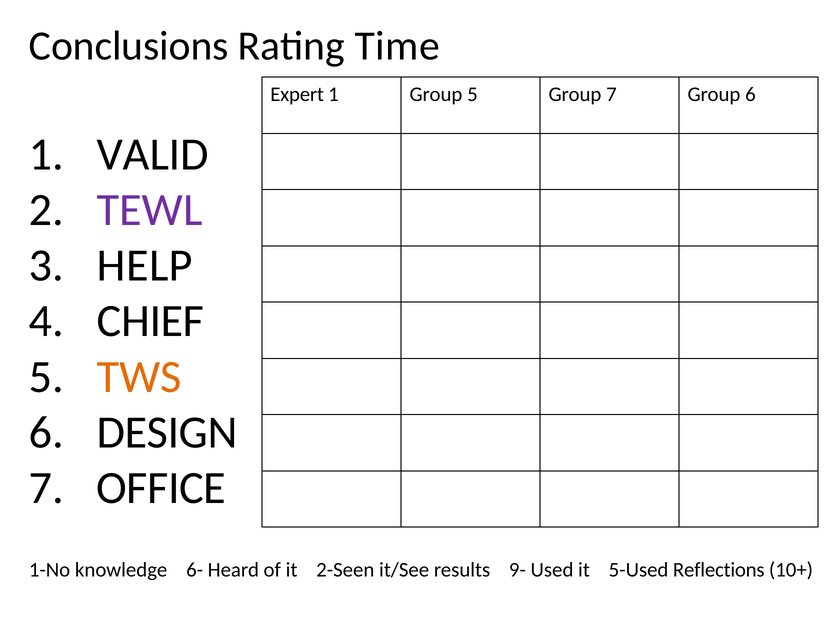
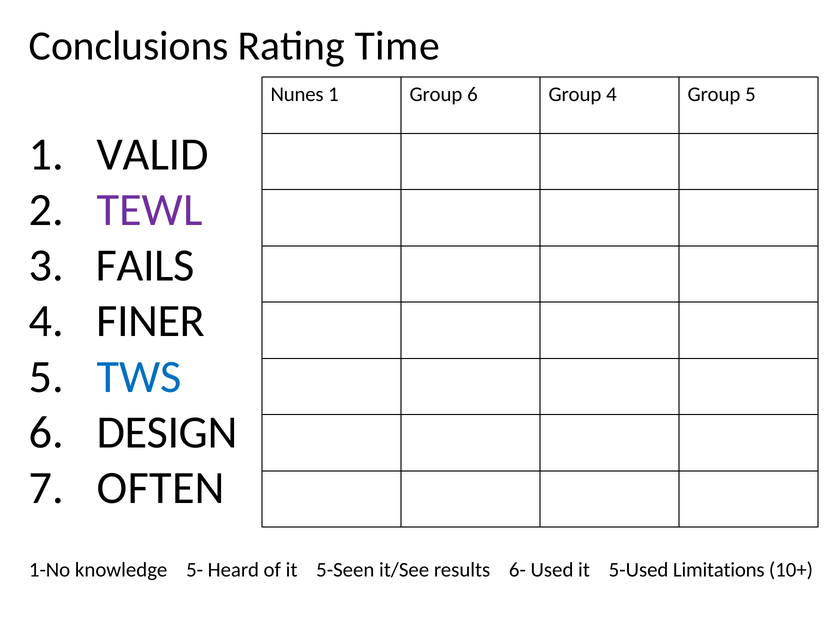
Expert: Expert -> Nunes
Group 5: 5 -> 6
Group 7: 7 -> 4
Group 6: 6 -> 5
HELP: HELP -> FAILS
CHIEF: CHIEF -> FINER
TWS colour: orange -> blue
OFFICE: OFFICE -> OFTEN
6-: 6- -> 5-
2-Seen: 2-Seen -> 5-Seen
9-: 9- -> 6-
Reflections: Reflections -> Limitations
